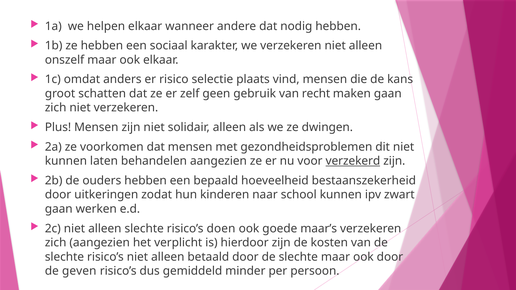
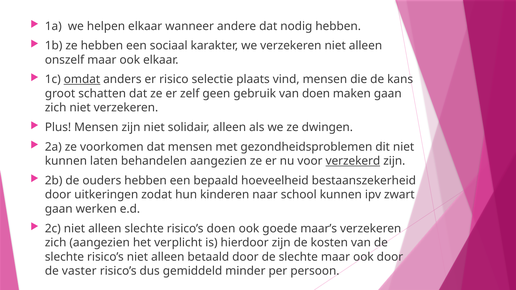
omdat underline: none -> present
van recht: recht -> doen
geven: geven -> vaster
